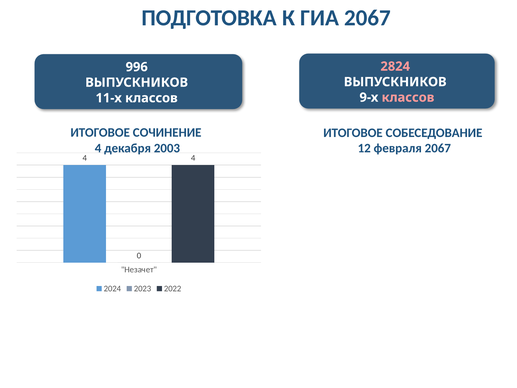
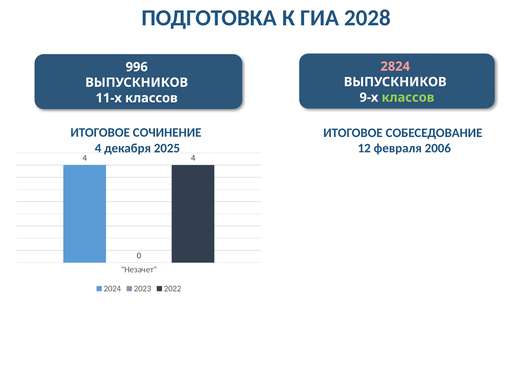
ГИА 2067: 2067 -> 2028
классов at (408, 97) colour: pink -> light green
2003: 2003 -> 2025
февраля 2067: 2067 -> 2006
